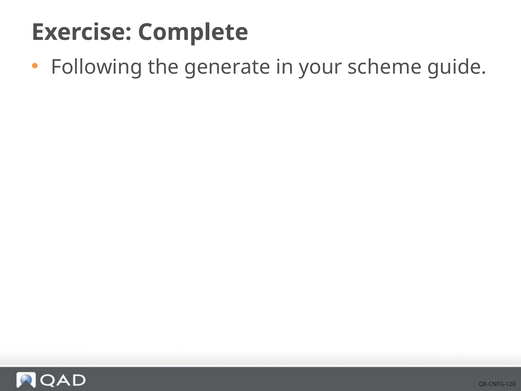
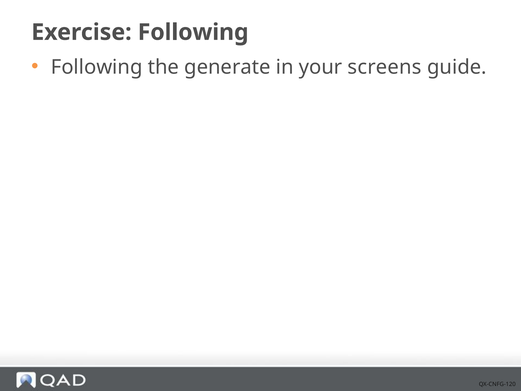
Exercise Complete: Complete -> Following
scheme: scheme -> screens
